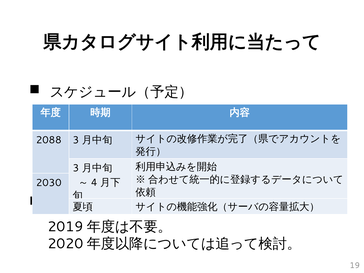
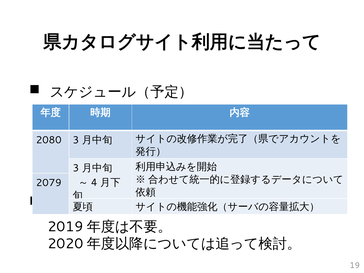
2088: 2088 -> 2080
2030: 2030 -> 2079
